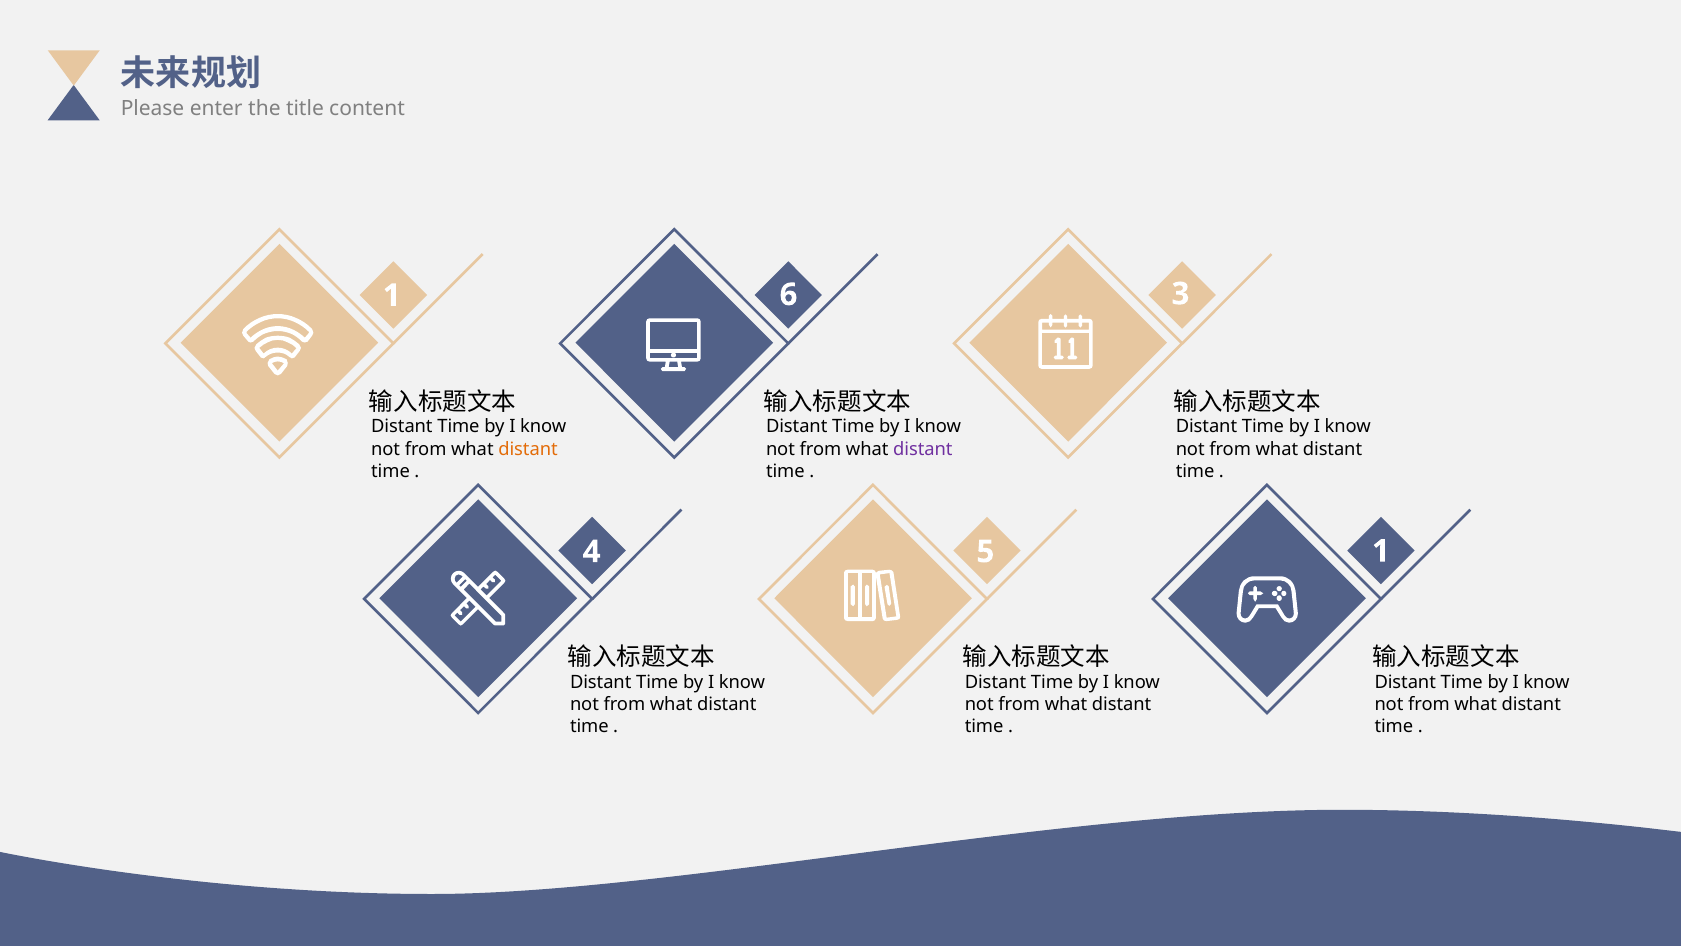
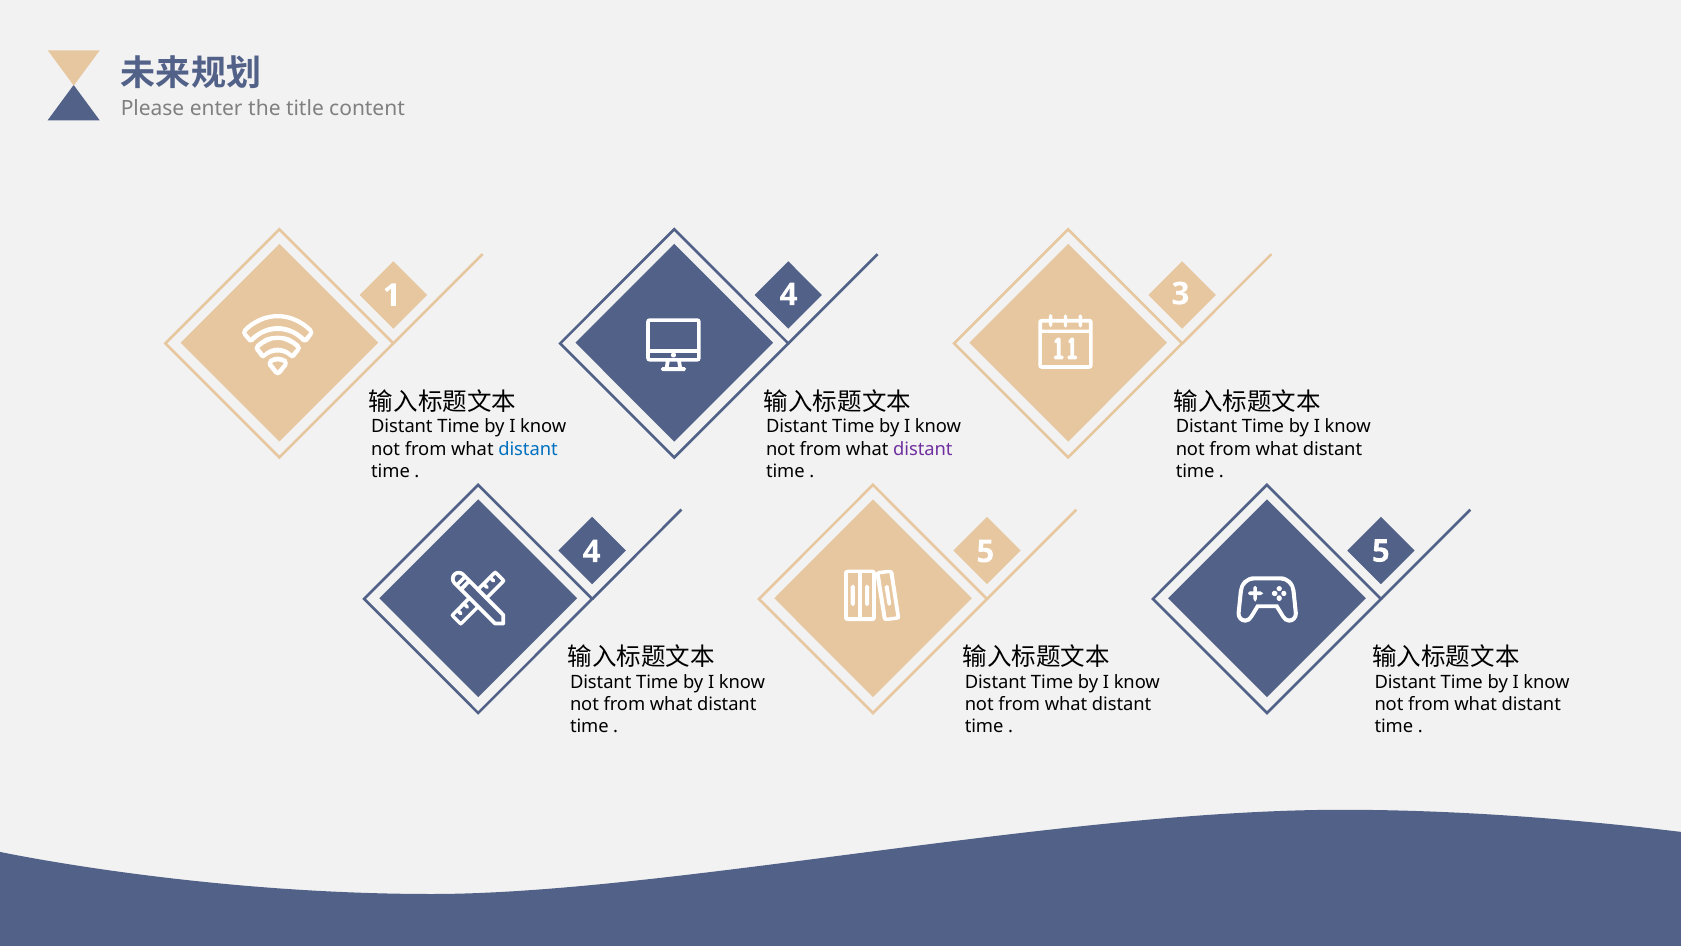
1 6: 6 -> 4
distant at (528, 449) colour: orange -> blue
5 1: 1 -> 5
